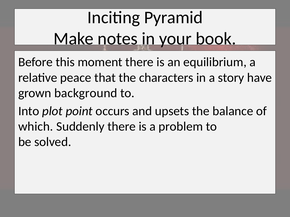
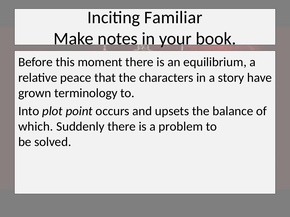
Pyramid: Pyramid -> Familiar
background: background -> terminology
